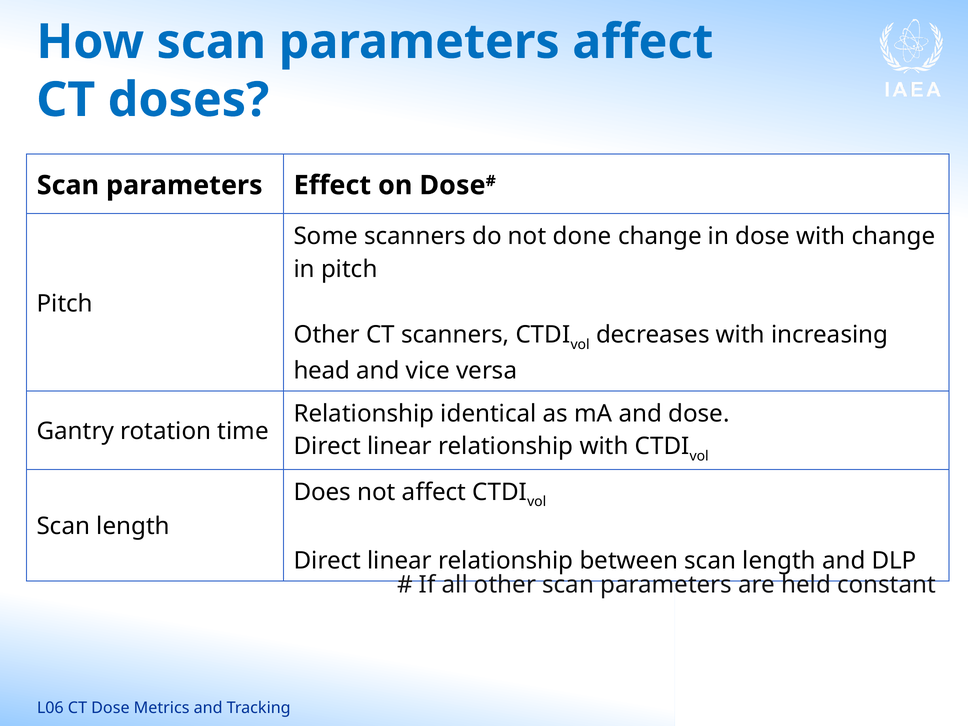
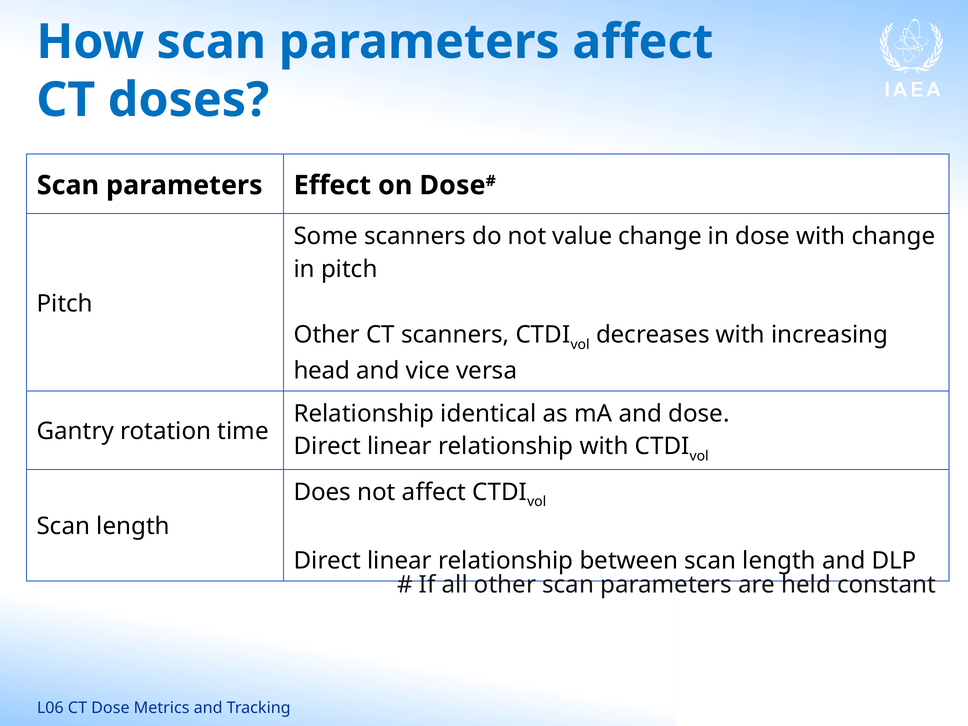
done: done -> value
